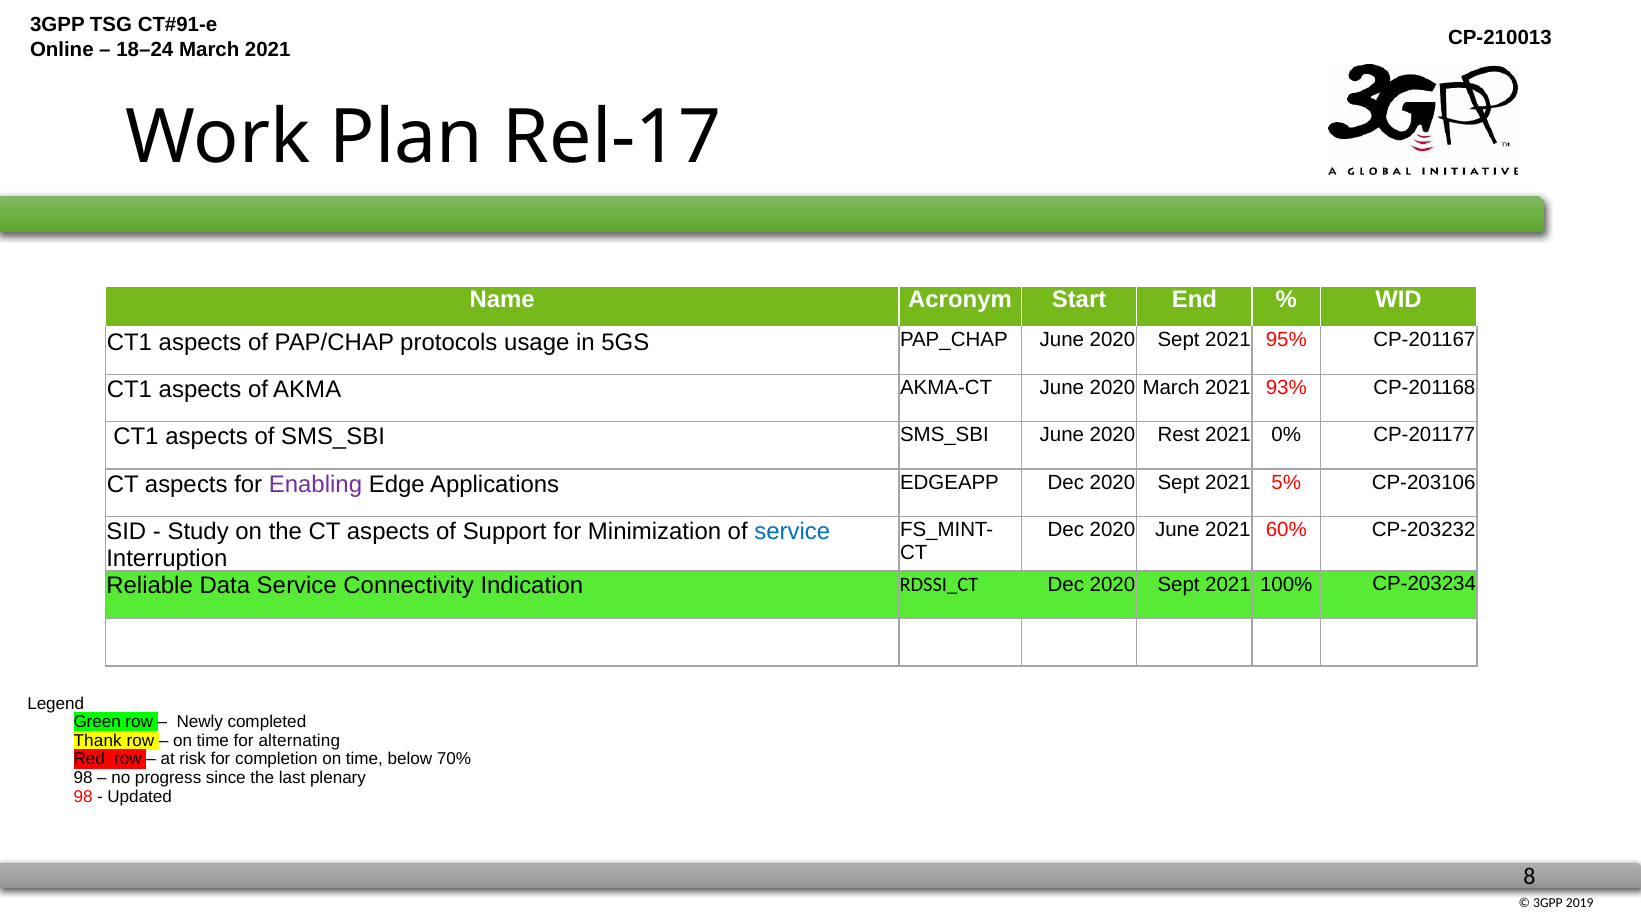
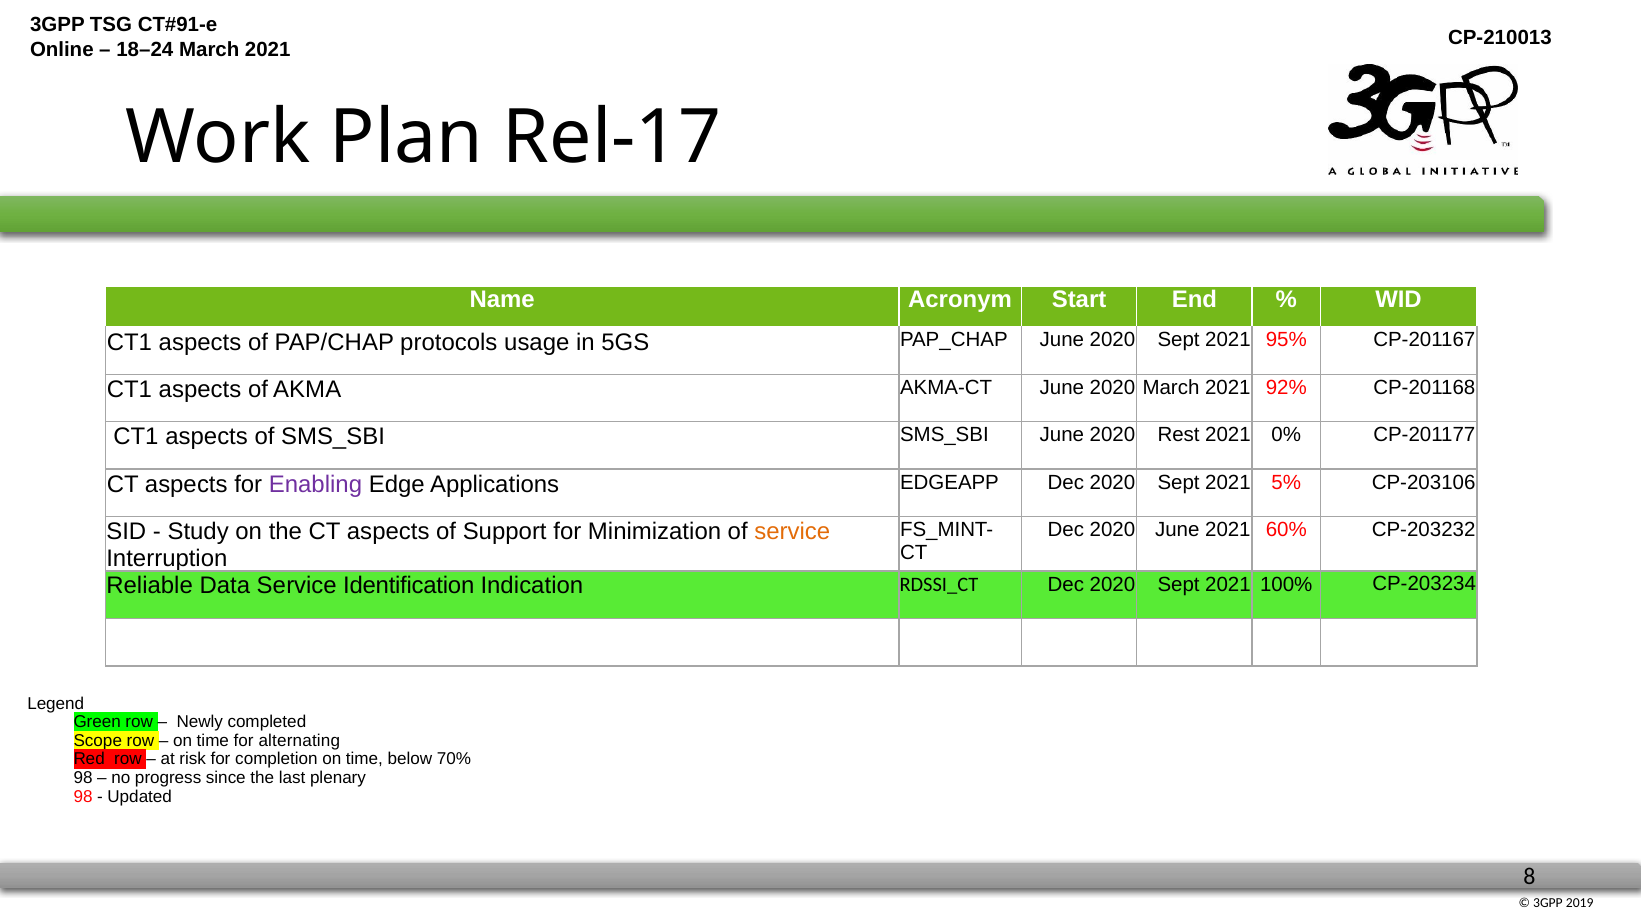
93%: 93% -> 92%
service at (792, 531) colour: blue -> orange
Connectivity: Connectivity -> Identification
Thank: Thank -> Scope
